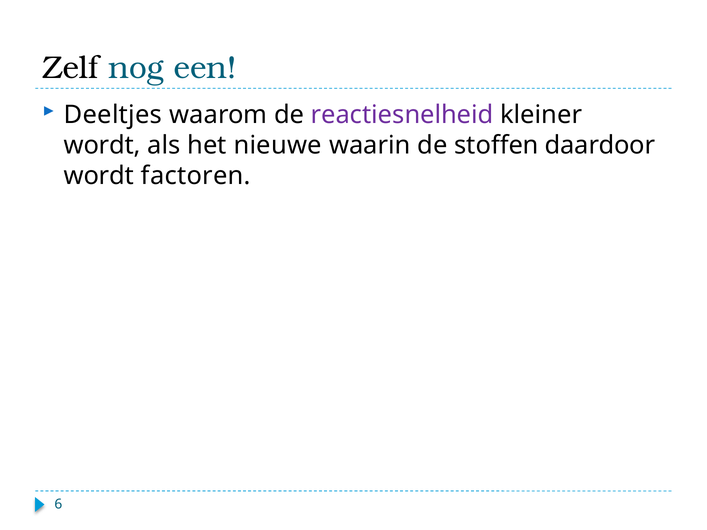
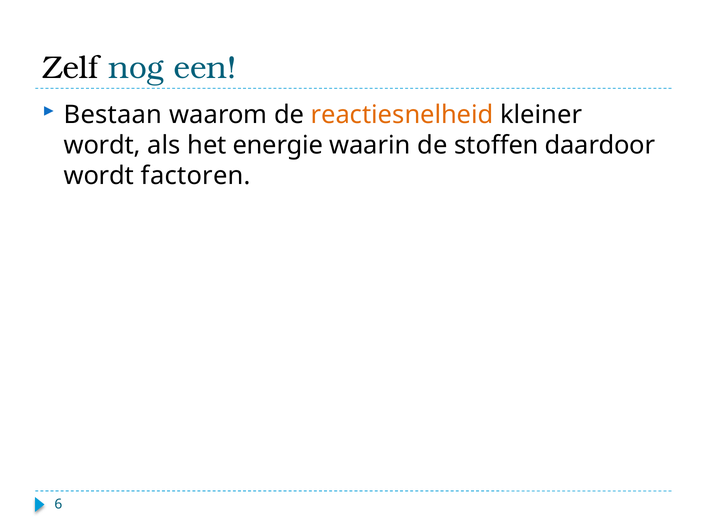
Deeltjes: Deeltjes -> Bestaan
reactiesnelheid colour: purple -> orange
nieuwe: nieuwe -> energie
